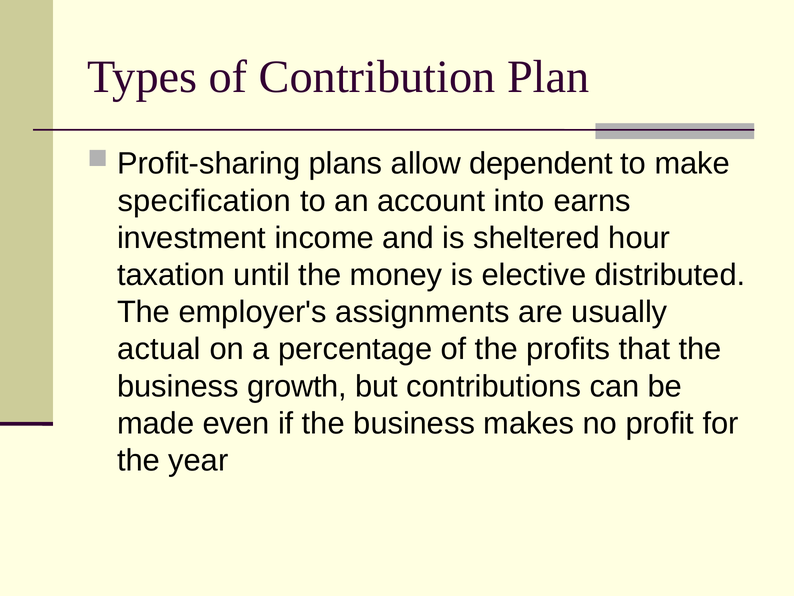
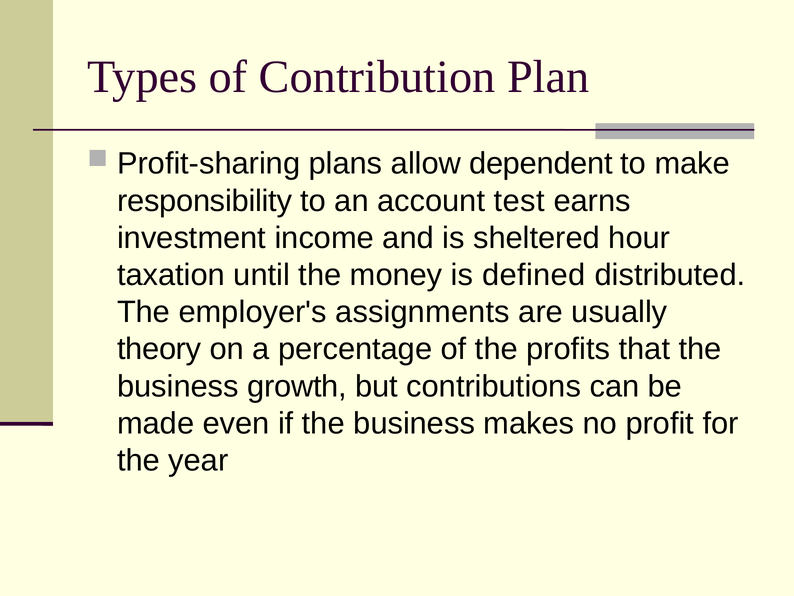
specification: specification -> responsibility
into: into -> test
elective: elective -> defined
actual: actual -> theory
